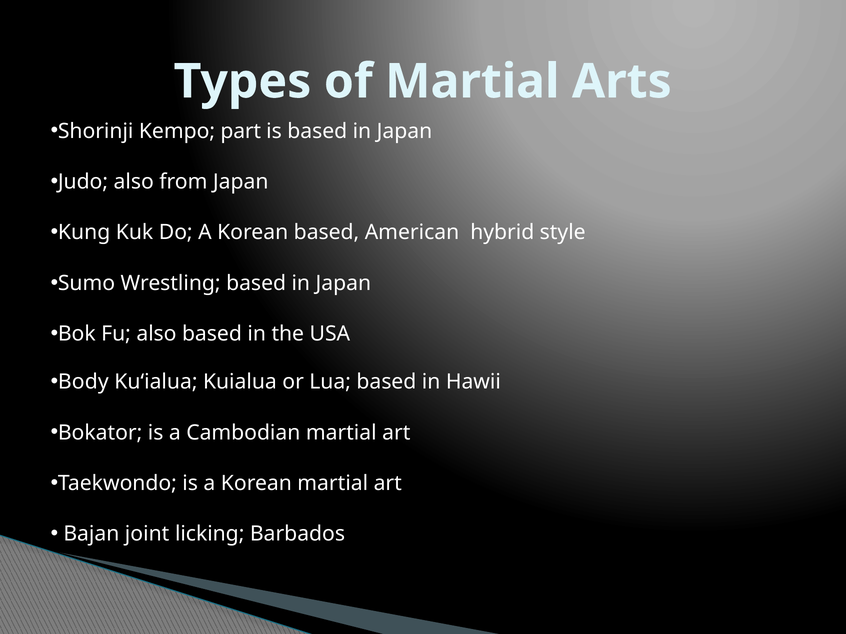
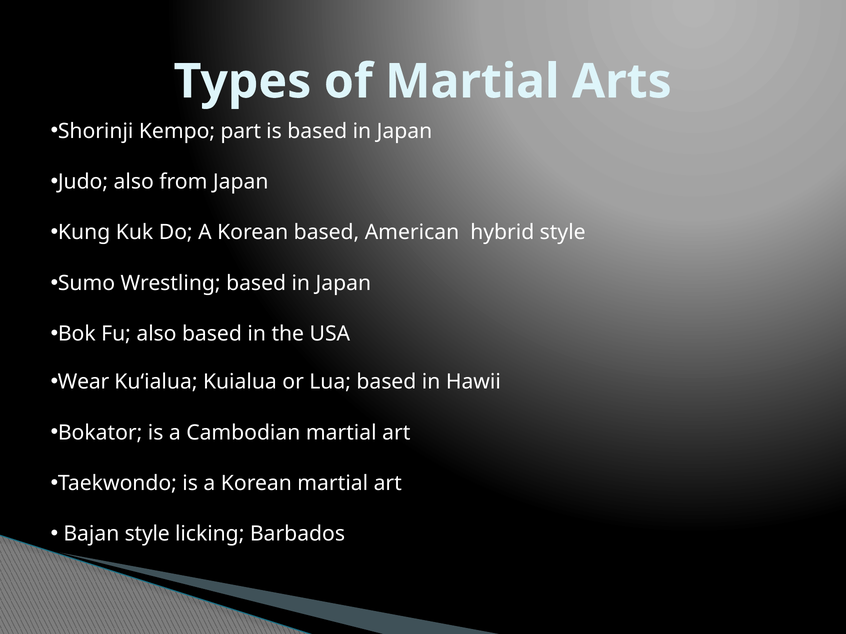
Body: Body -> Wear
Bajan joint: joint -> style
